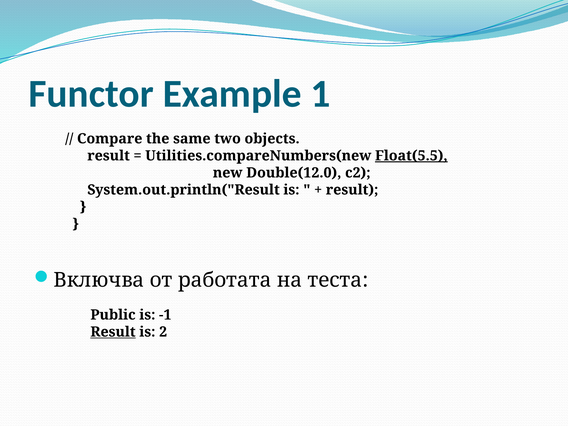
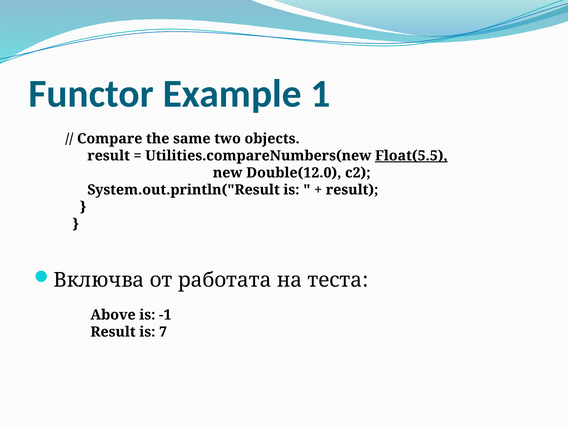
Public: Public -> Above
Result at (113, 332) underline: present -> none
2: 2 -> 7
